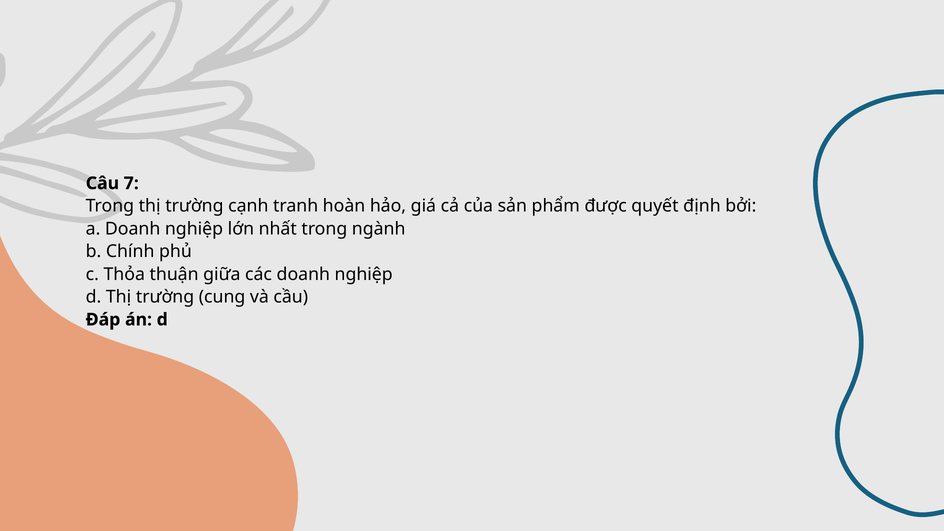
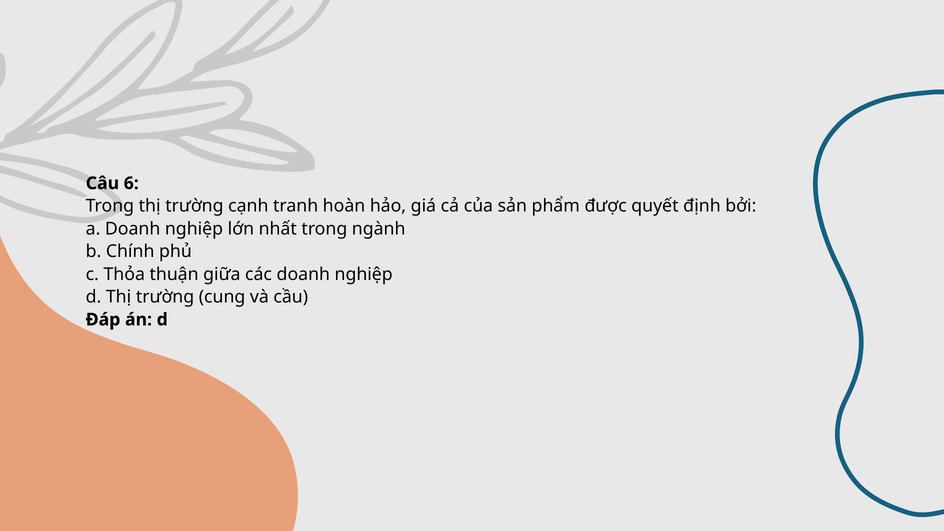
7: 7 -> 6
